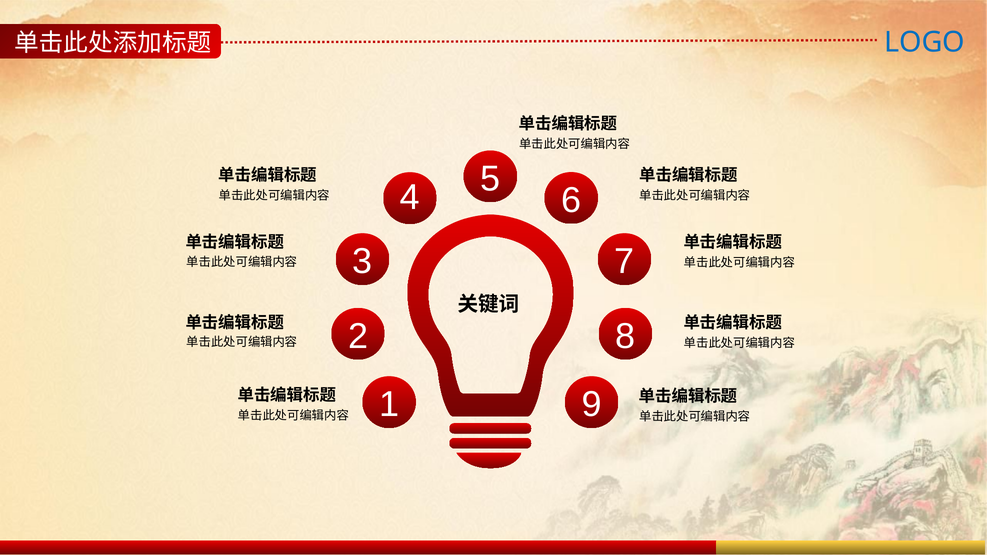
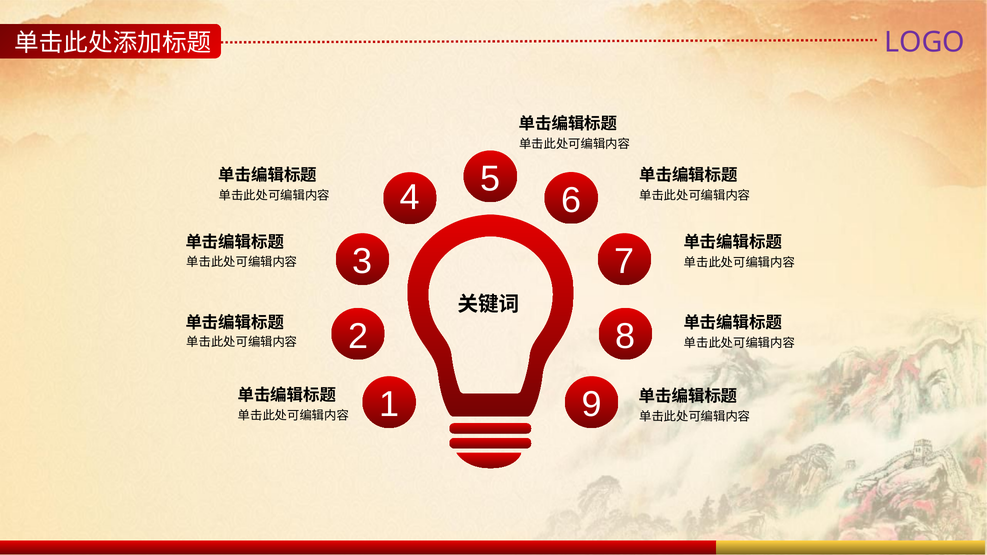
LOGO colour: blue -> purple
